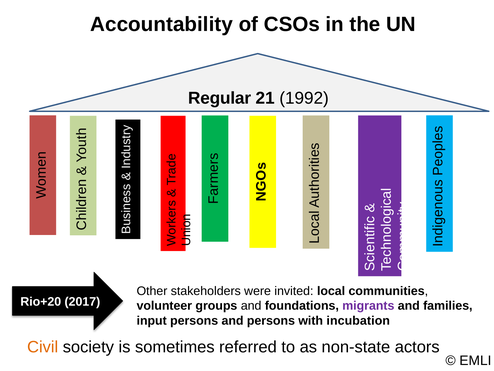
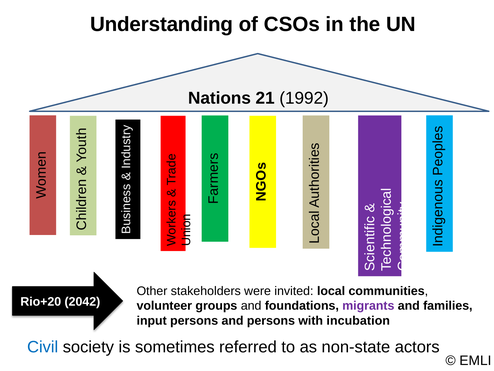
Accountability: Accountability -> Understanding
Regular: Regular -> Nations
2017: 2017 -> 2042
Civil colour: orange -> blue
